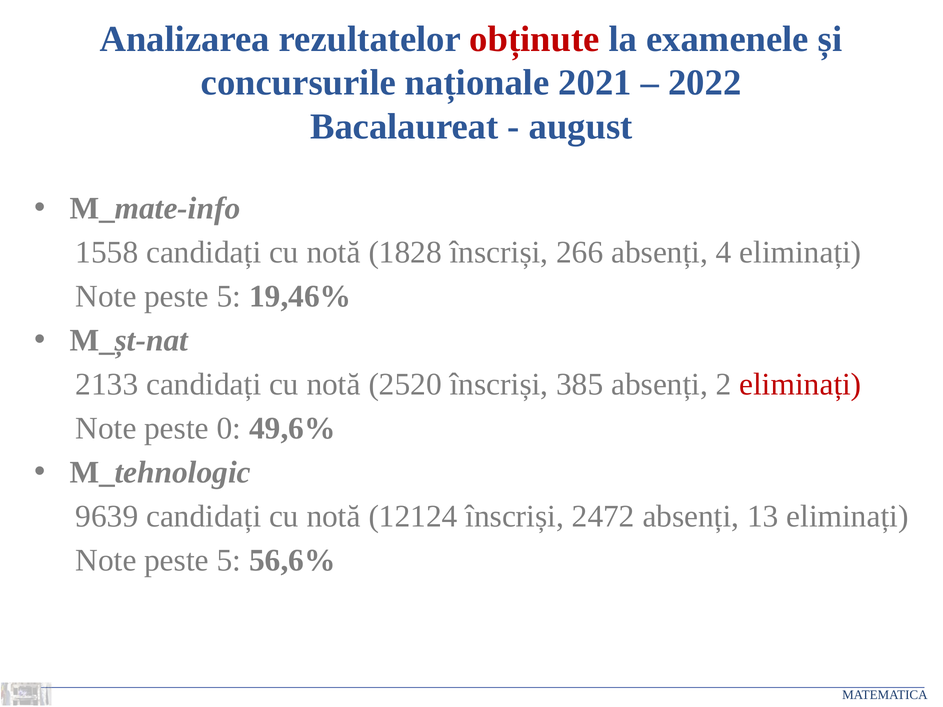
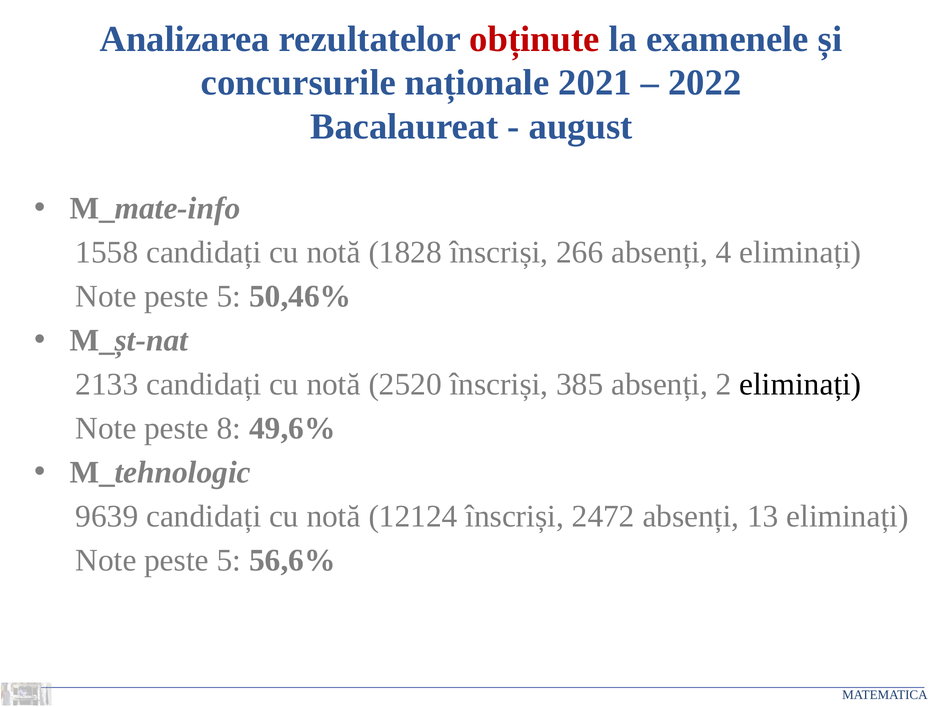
19,46%: 19,46% -> 50,46%
eliminați at (800, 385) colour: red -> black
0: 0 -> 8
